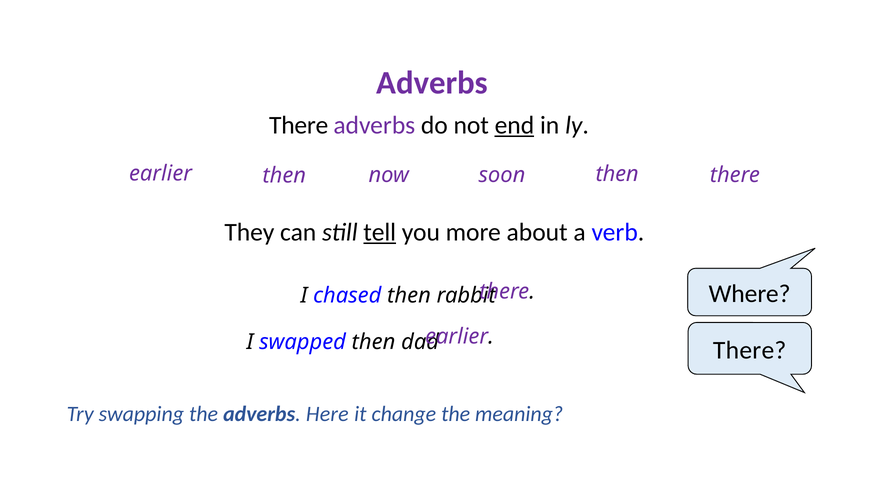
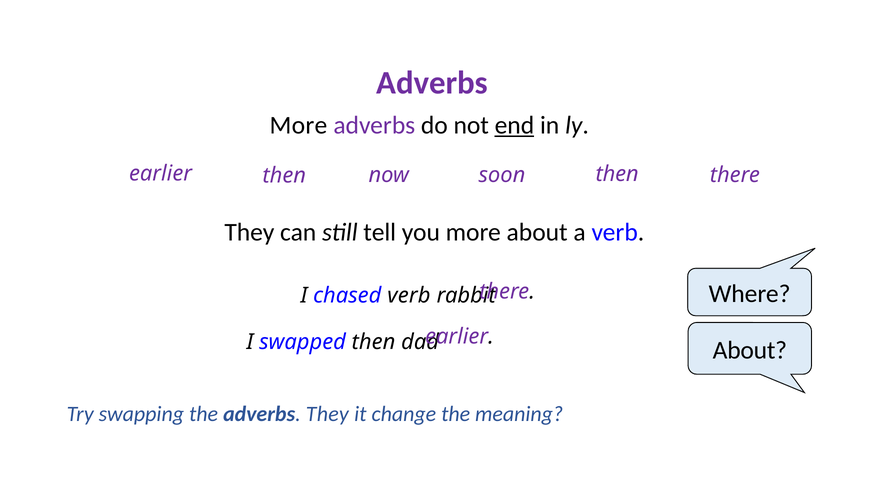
There at (299, 126): There -> More
tell underline: present -> none
chased then: then -> verb
dad There: There -> About
the adverbs Here: Here -> They
